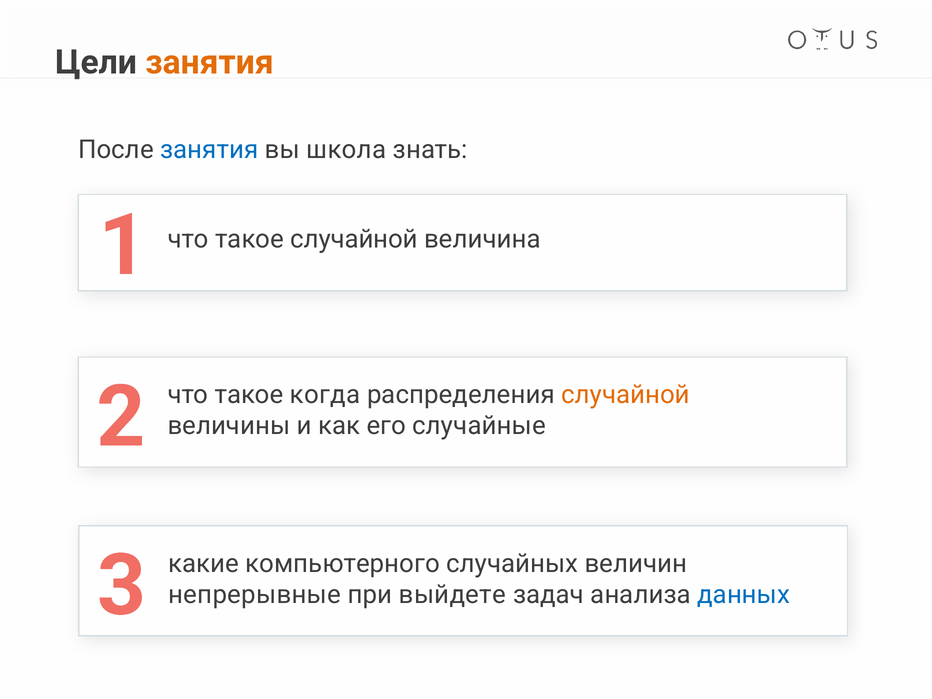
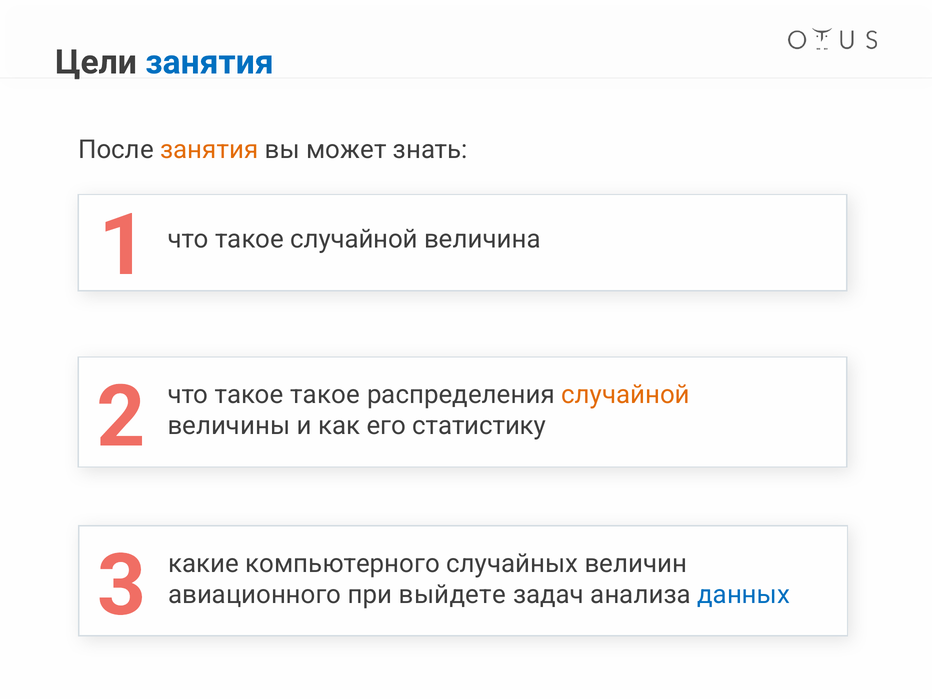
занятия at (209, 62) colour: orange -> blue
занятия at (209, 150) colour: blue -> orange
школа: школа -> может
такое когда: когда -> такое
случайные: случайные -> статистику
непрерывные: непрерывные -> авиационного
